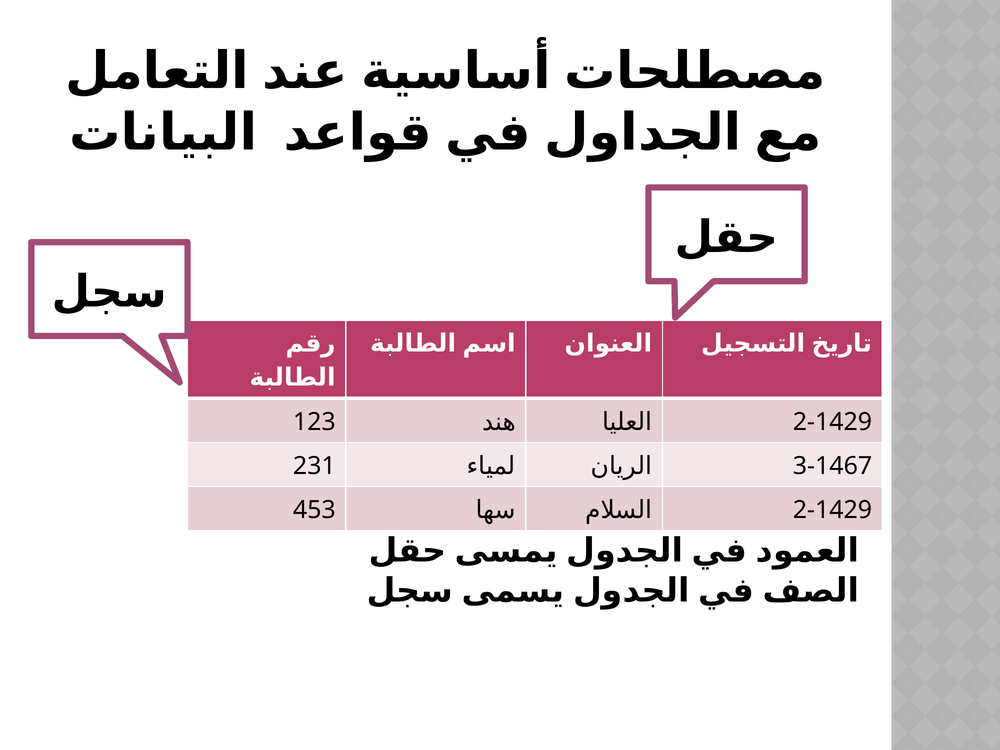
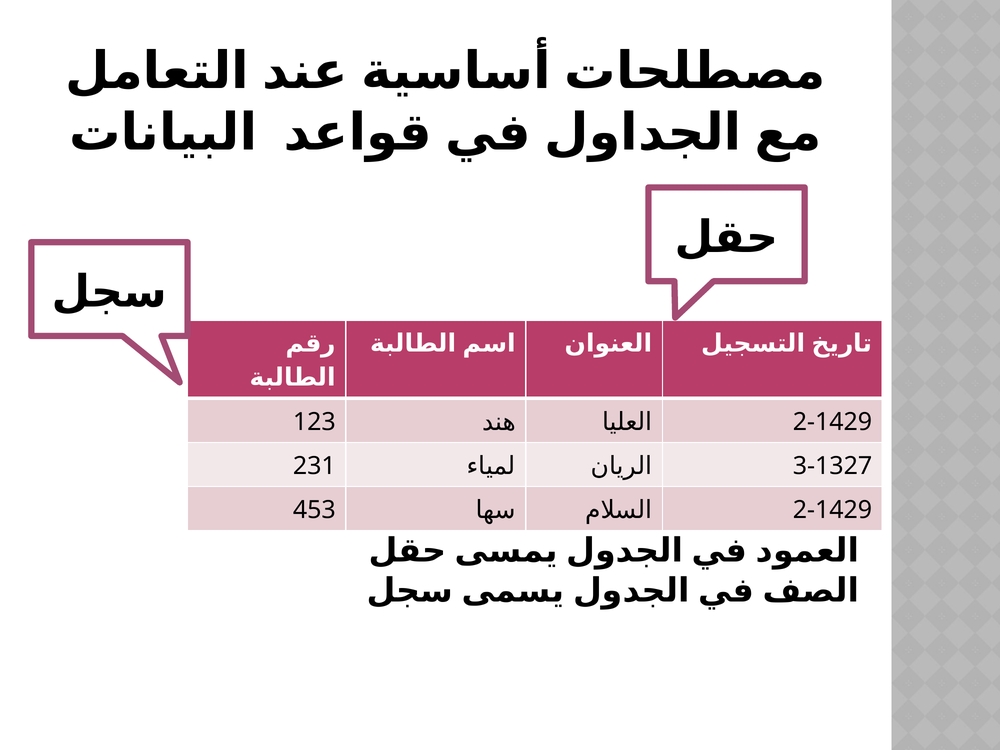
3-1467: 3-1467 -> 3-1327
